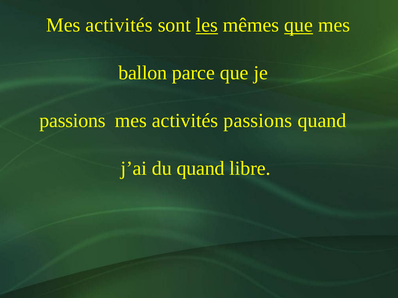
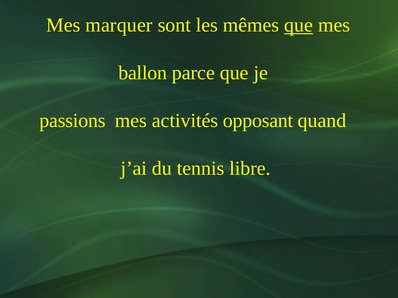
activités at (119, 25): activités -> marquer
les underline: present -> none
activités passions: passions -> opposant
du quand: quand -> tennis
